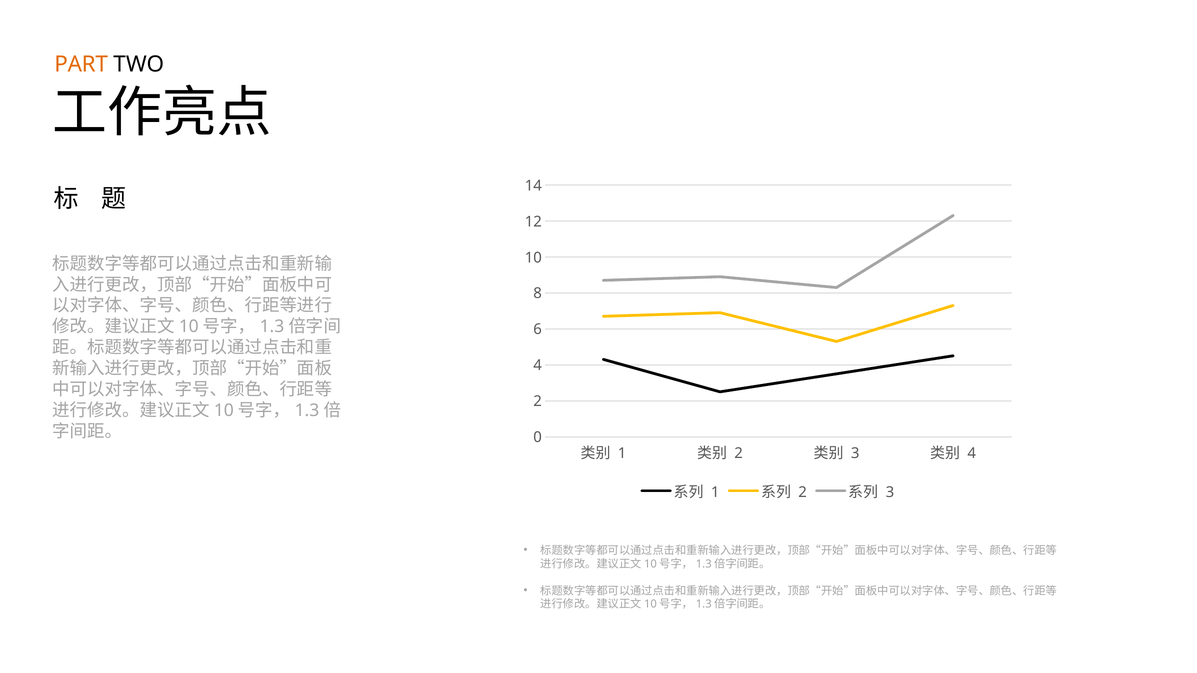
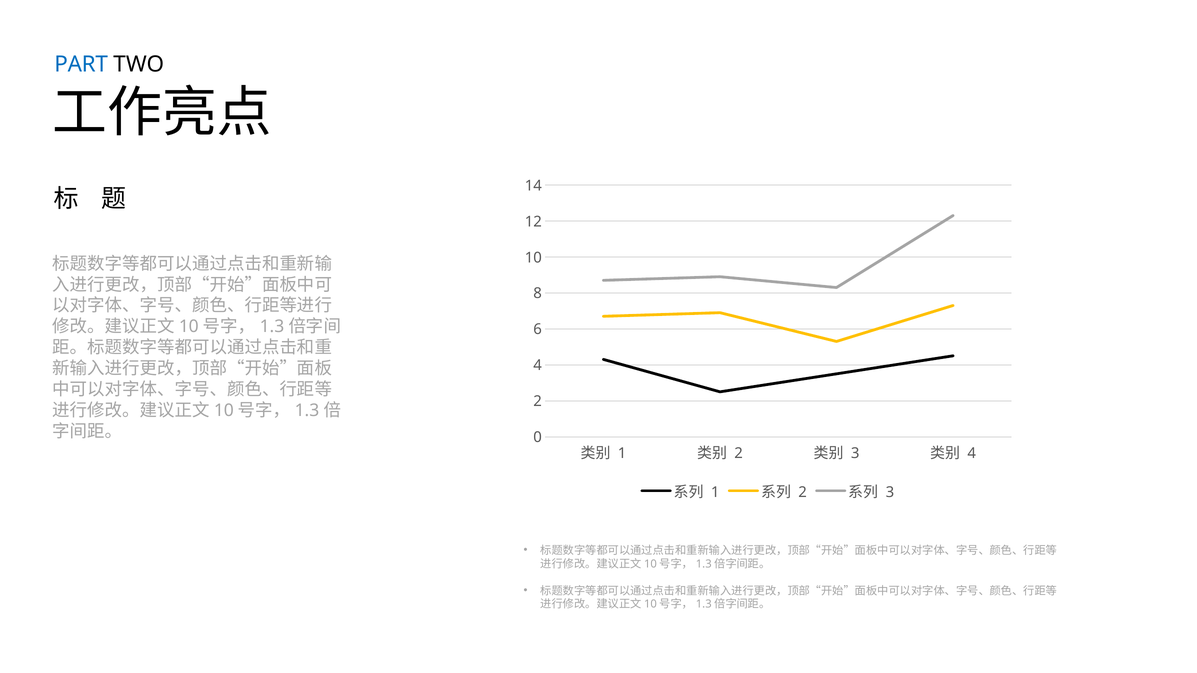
PART colour: orange -> blue
